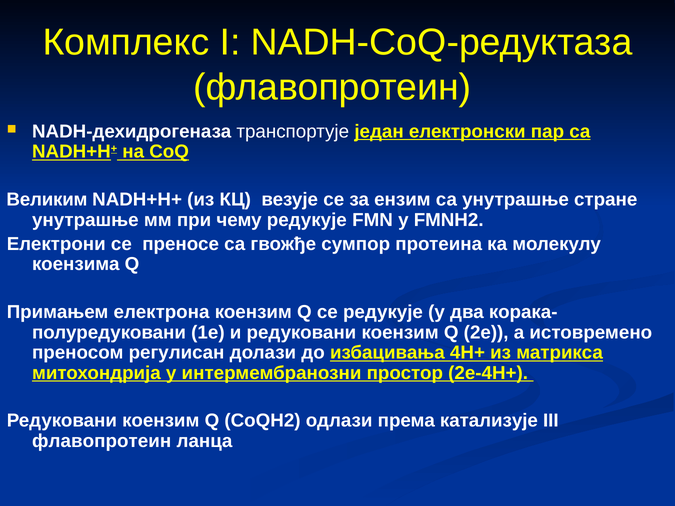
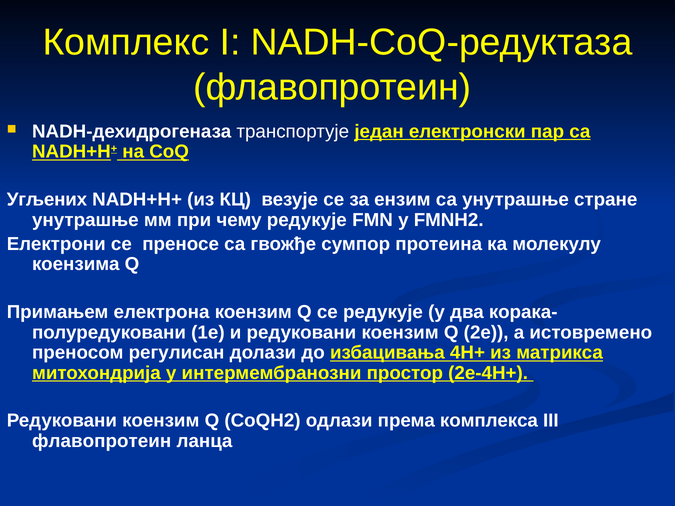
Великим: Великим -> Угљених
катализује: катализује -> комплекса
